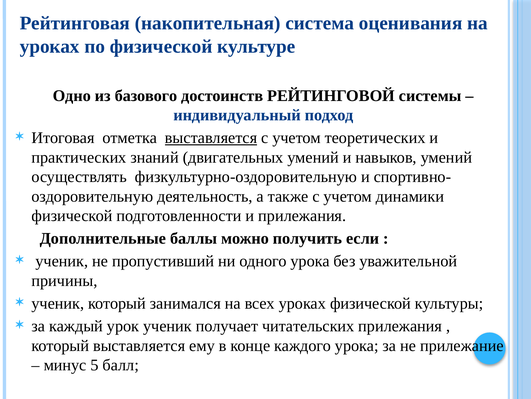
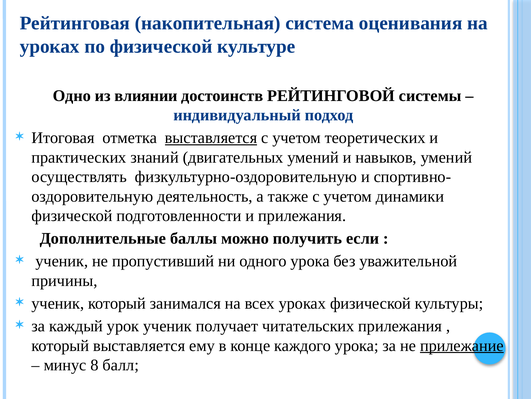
базового: базового -> влиянии
прилежание underline: none -> present
5: 5 -> 8
